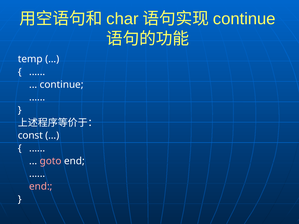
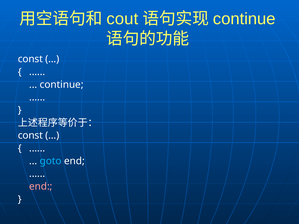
char: char -> cout
temp at (30, 59): temp -> const
goto colour: pink -> light blue
